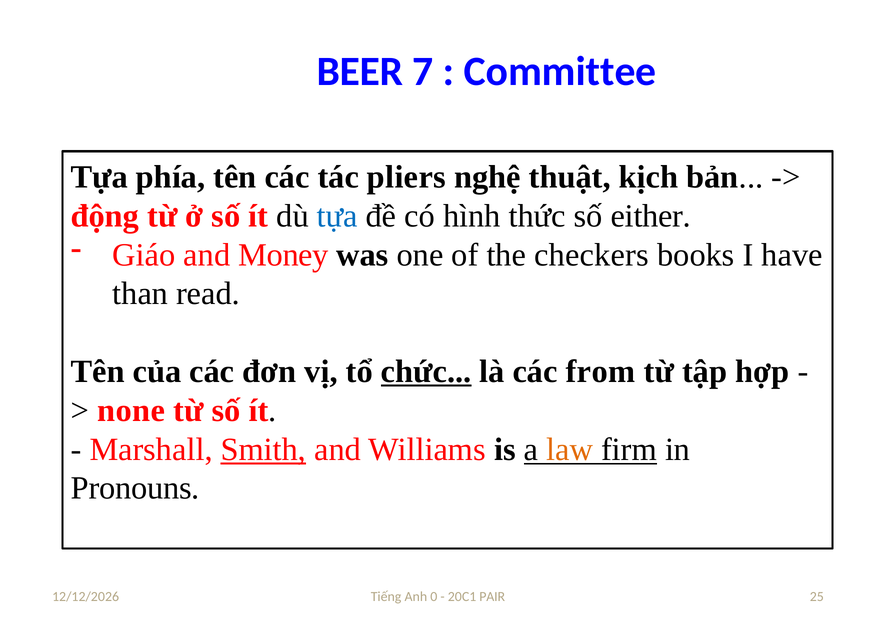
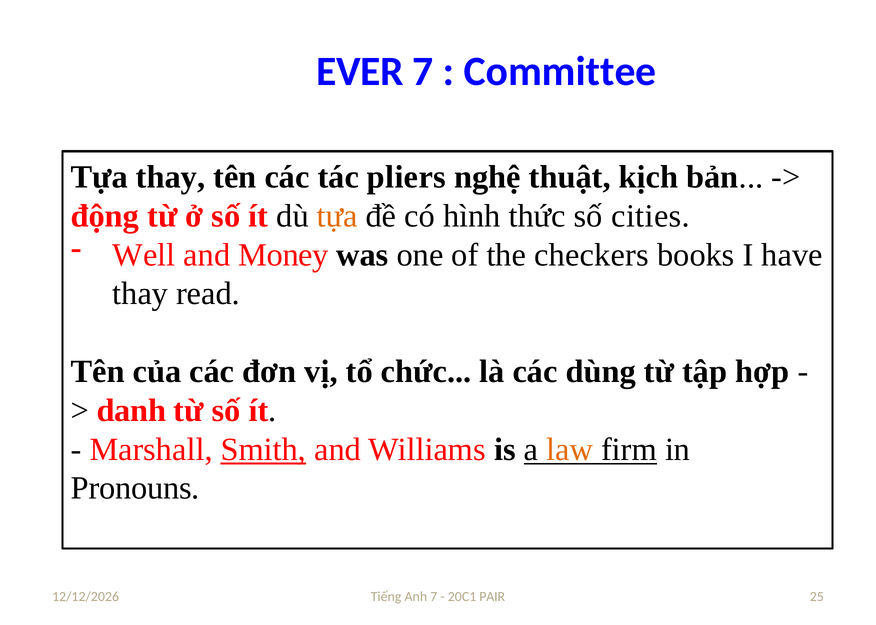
BEER: BEER -> EVER
Tựa phía: phía -> thay
tựa at (337, 216) colour: blue -> orange
either: either -> cities
Giáo: Giáo -> Well
than at (140, 294): than -> thay
chức underline: present -> none
from: from -> dùng
none: none -> danh
Anh 0: 0 -> 7
